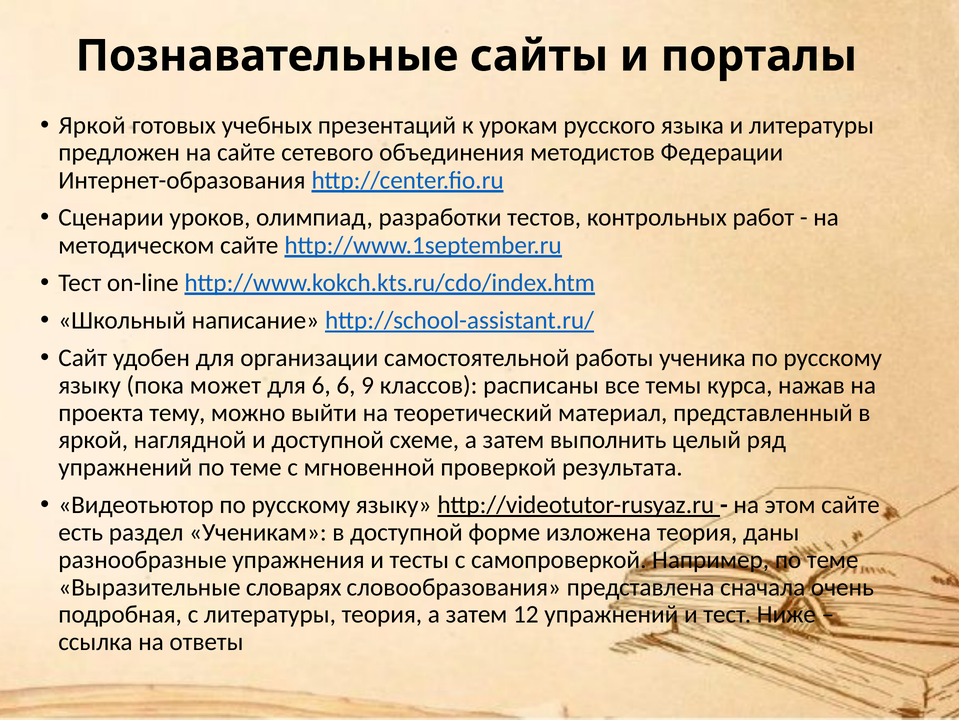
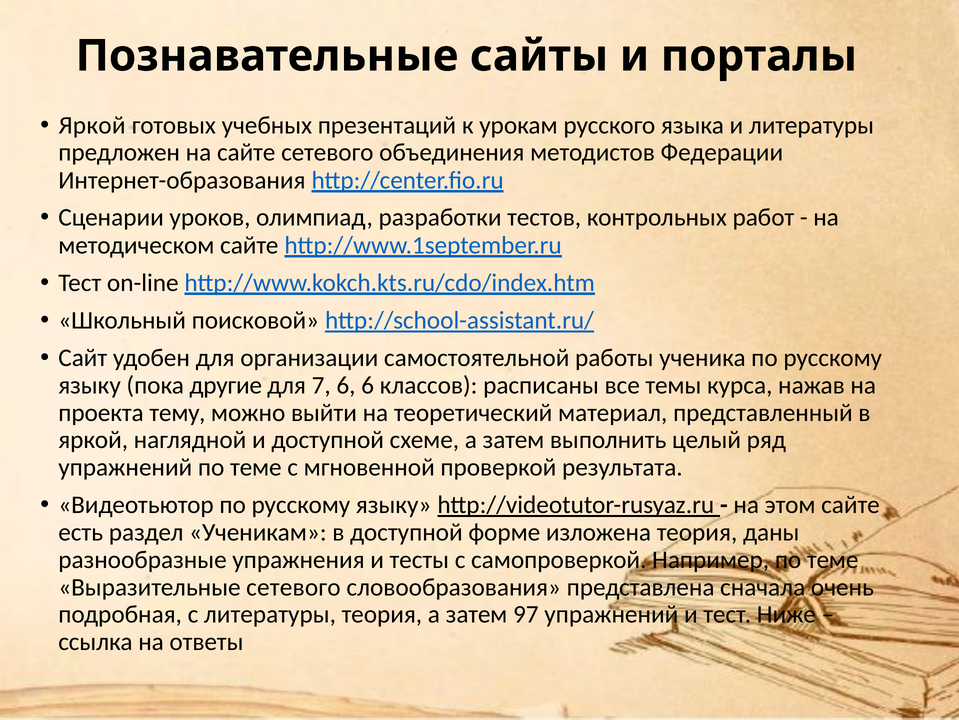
написание: написание -> поисковой
может: может -> другие
для 6: 6 -> 7
6 9: 9 -> 6
Выразительные словарях: словарях -> сетевого
12: 12 -> 97
